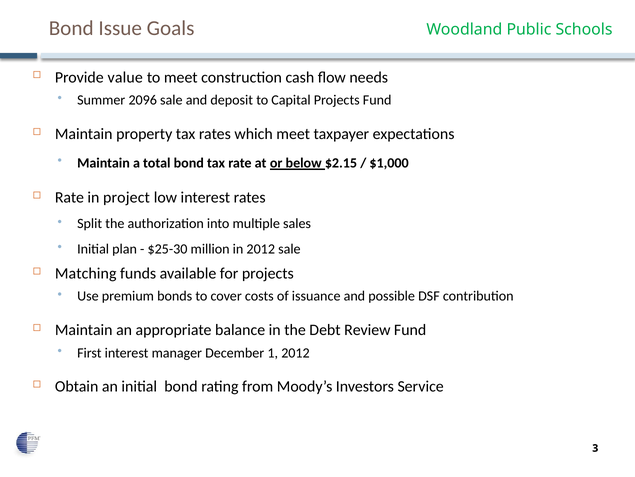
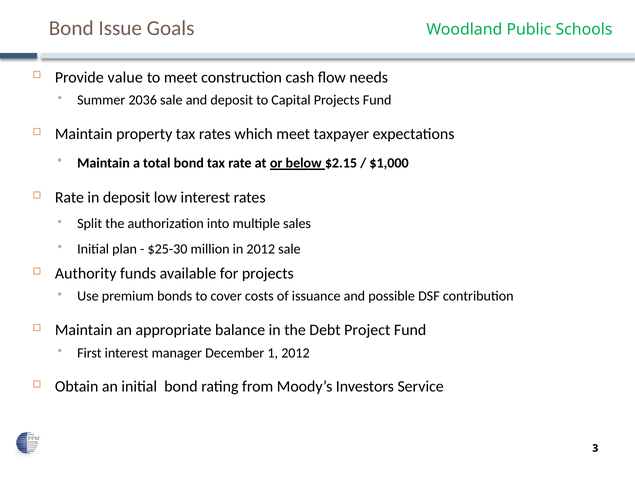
2096: 2096 -> 2036
in project: project -> deposit
Matching: Matching -> Authority
Review: Review -> Project
